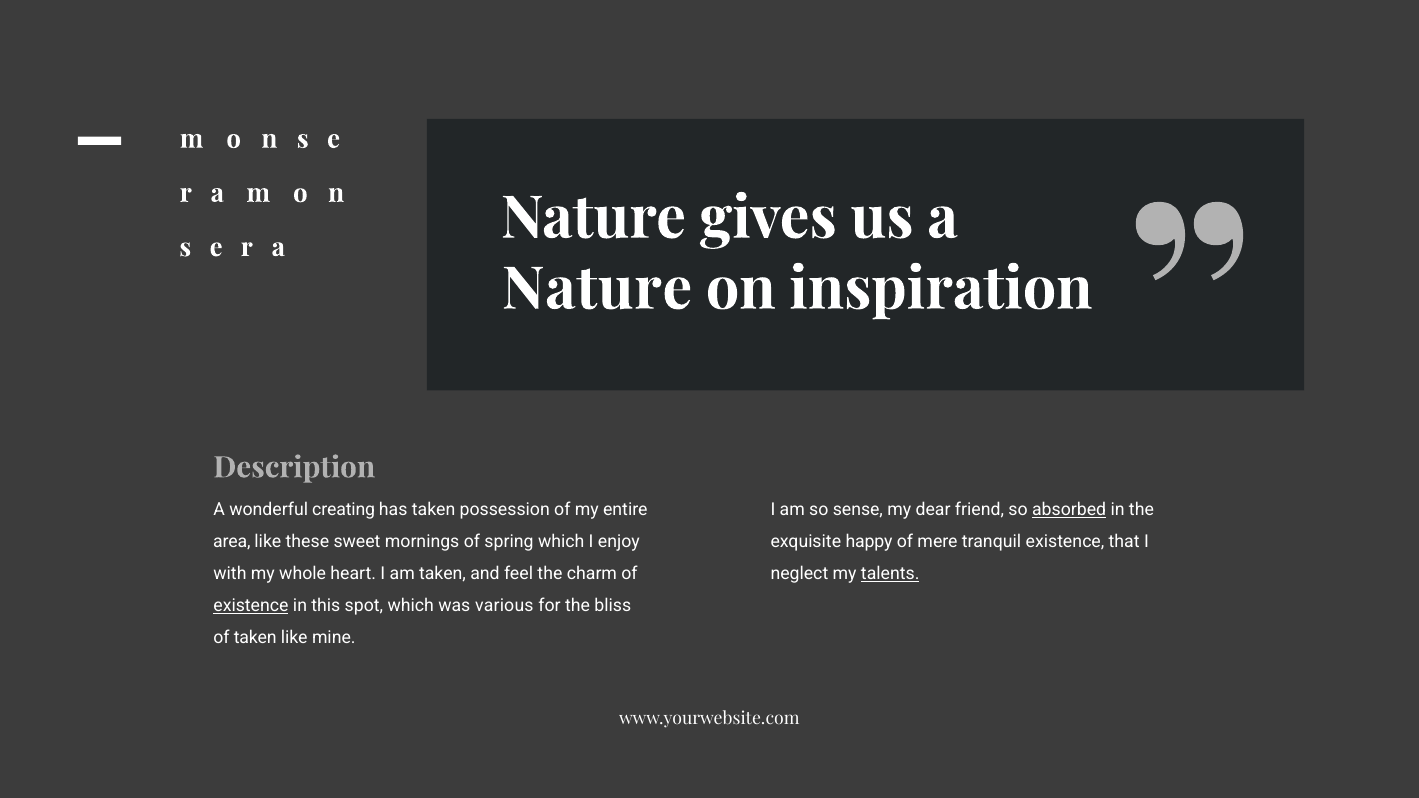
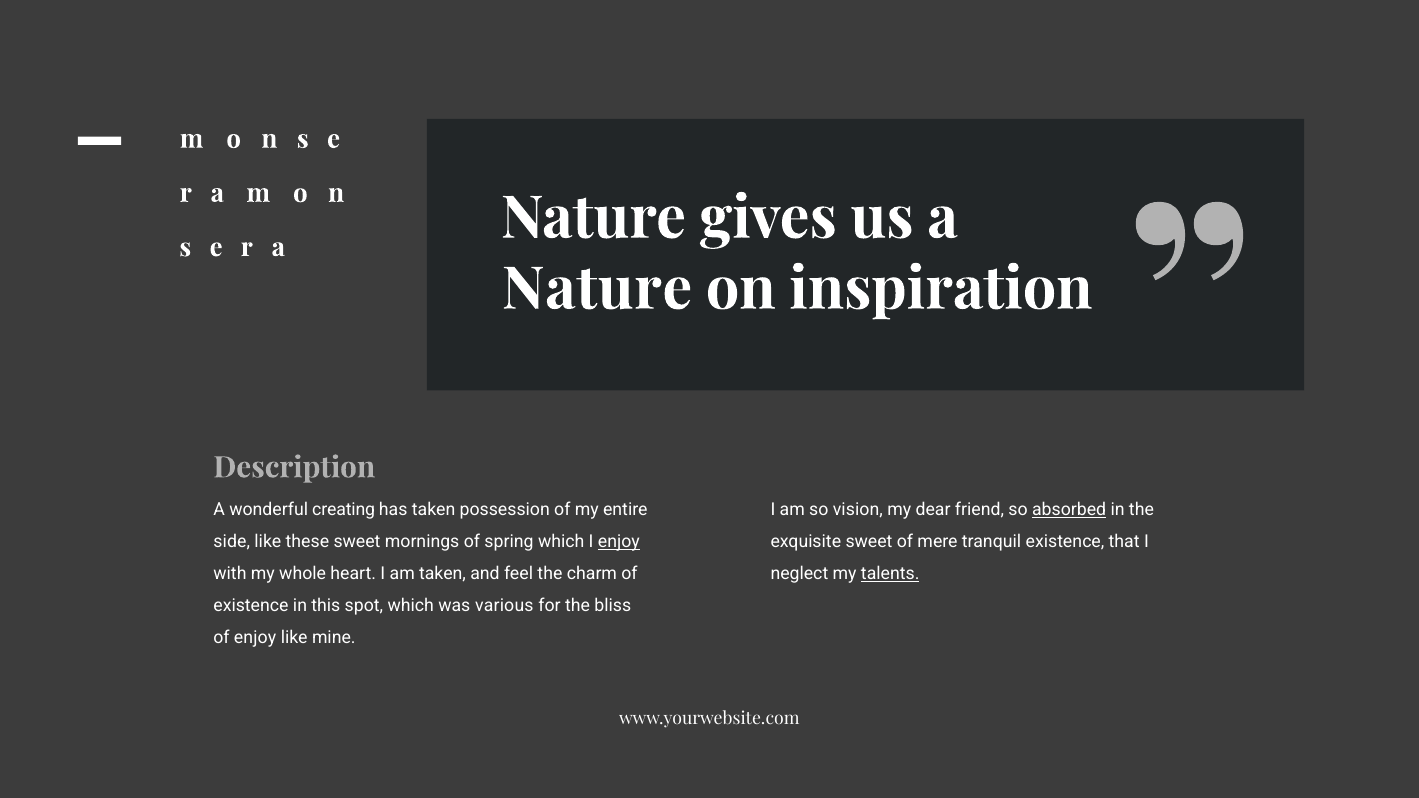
sense: sense -> vision
area: area -> side
enjoy at (619, 542) underline: none -> present
exquisite happy: happy -> sweet
existence at (251, 606) underline: present -> none
of taken: taken -> enjoy
